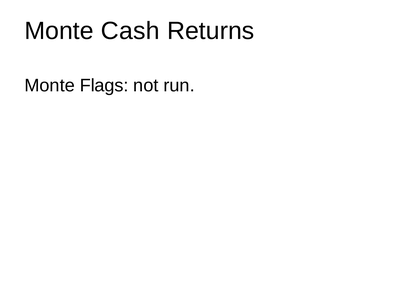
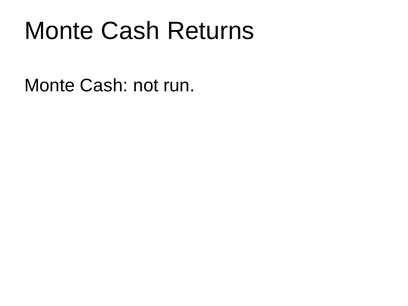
Flags at (104, 86): Flags -> Cash
